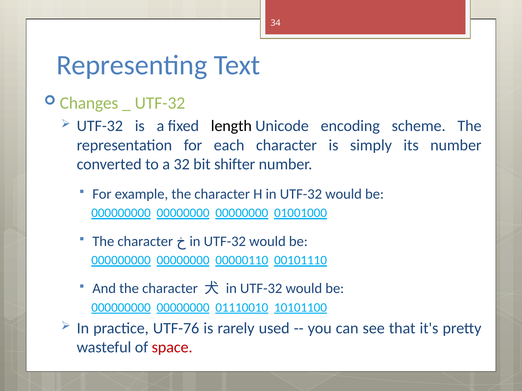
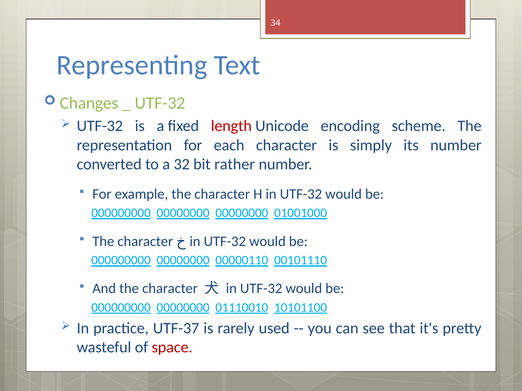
length colour: black -> red
shifter: shifter -> rather
UTF-76: UTF-76 -> UTF-37
